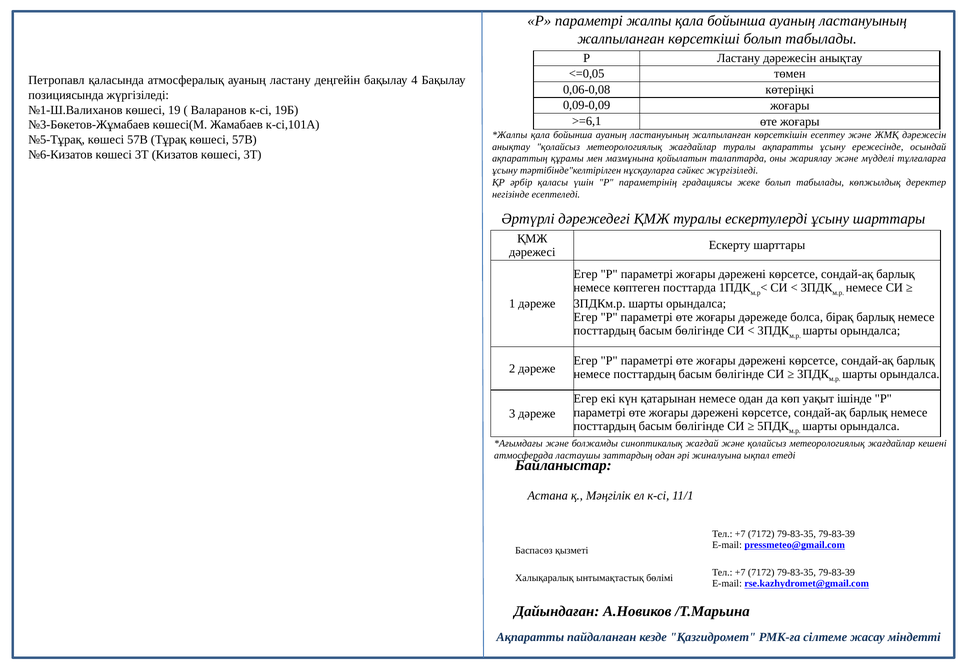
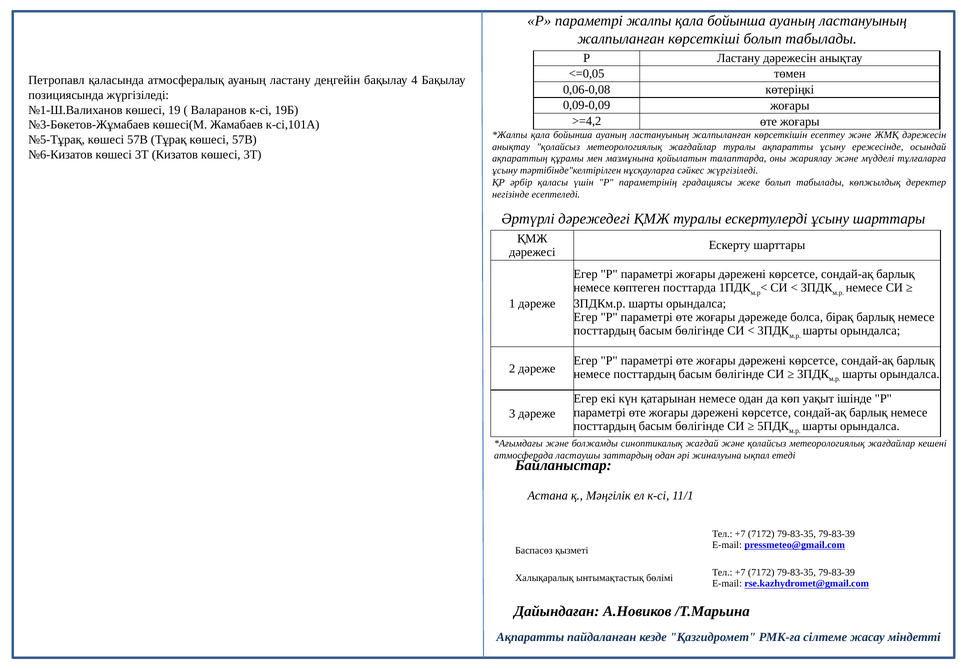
>=6,1: >=6,1 -> >=4,2
